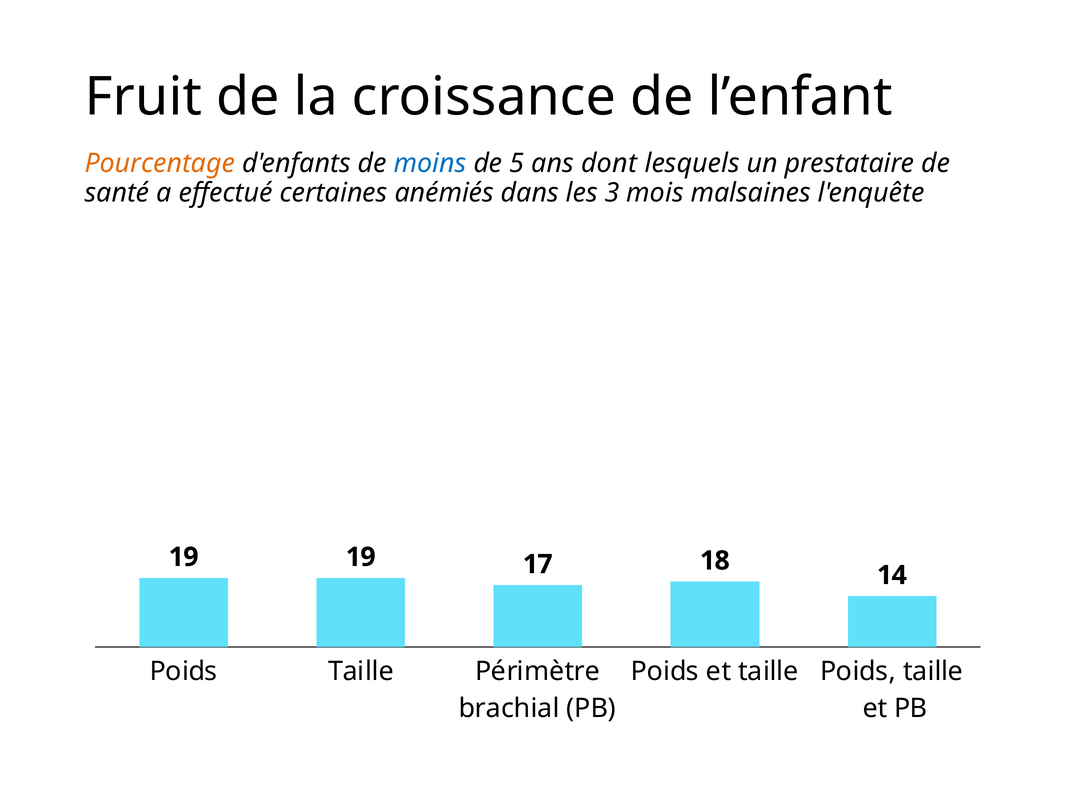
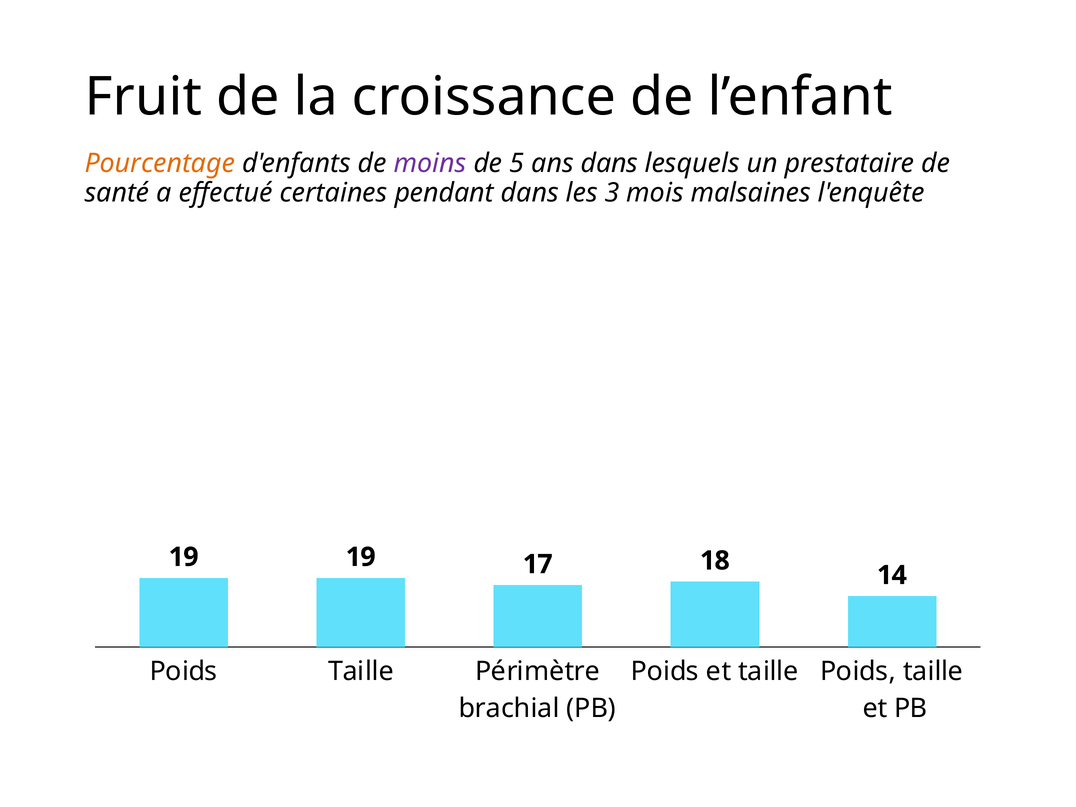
moins colour: blue -> purple
ans dont: dont -> dans
anémiés: anémiés -> pendant
